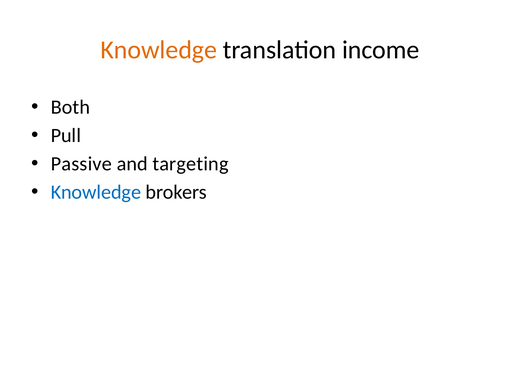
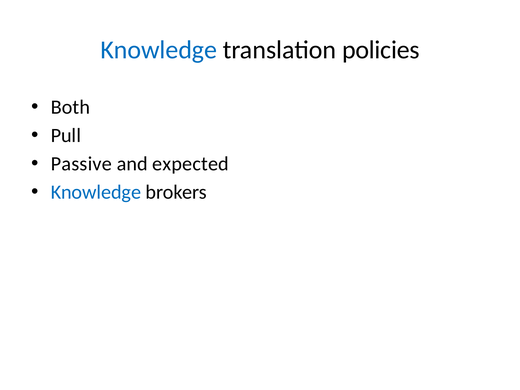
Knowledge at (159, 50) colour: orange -> blue
income: income -> policies
targeting: targeting -> expected
